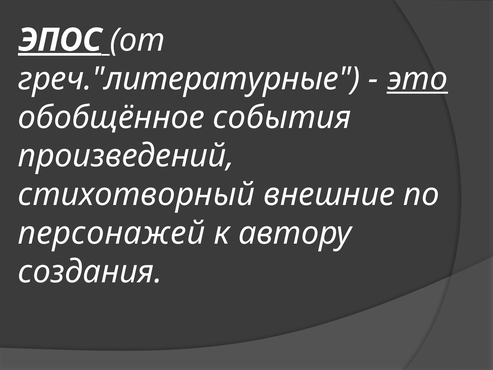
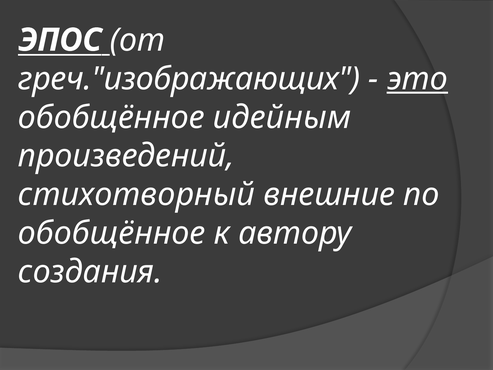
ЭПОС underline: present -> none
греч."литературные: греч."литературные -> греч."изображающих
события: события -> идейным
персонажей at (112, 233): персонажей -> обобщённое
